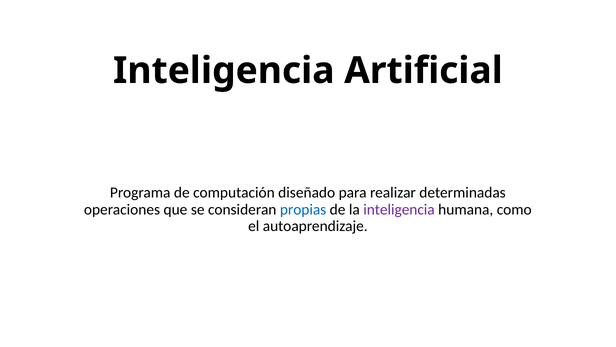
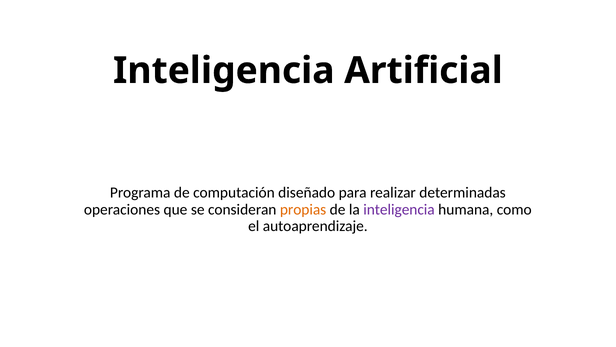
propias colour: blue -> orange
